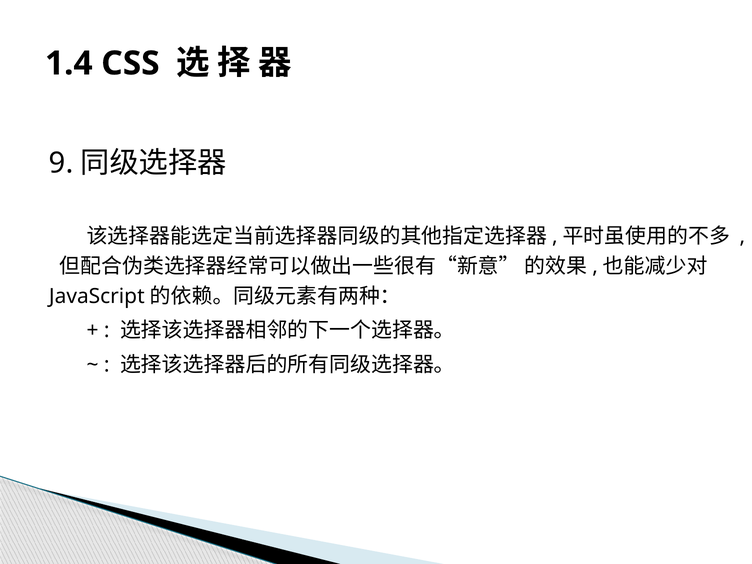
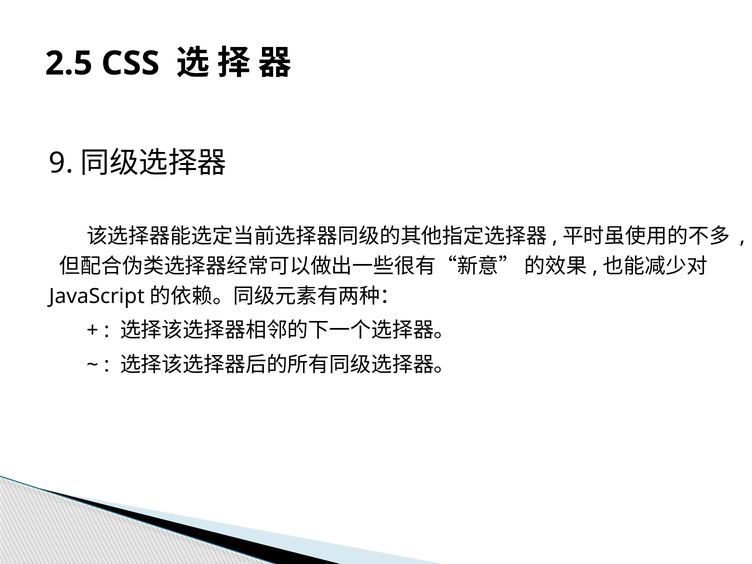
1.4: 1.4 -> 2.5
